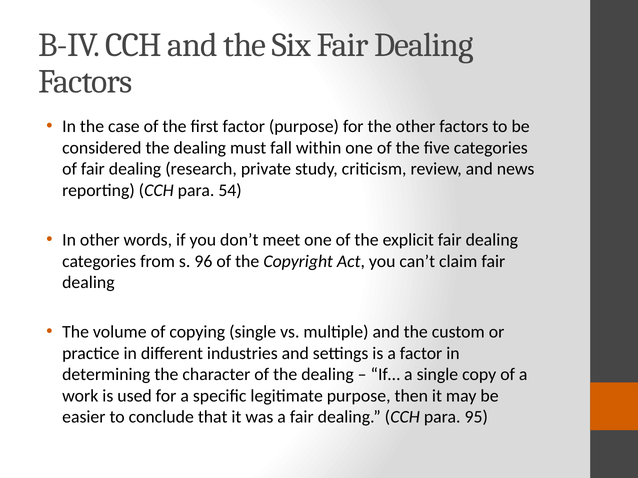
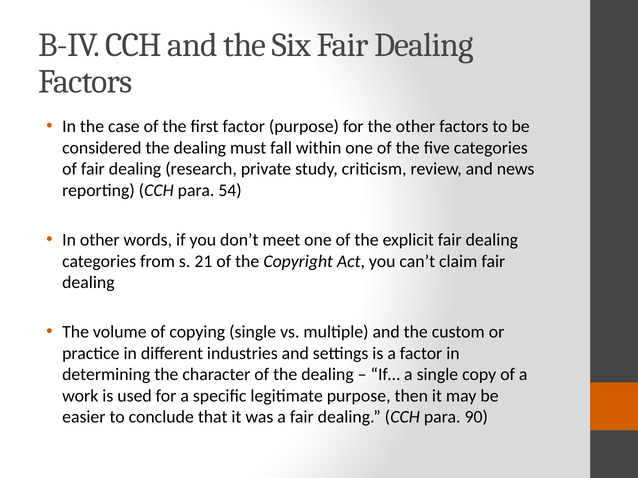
96: 96 -> 21
95: 95 -> 90
